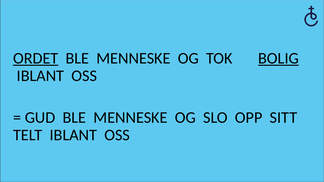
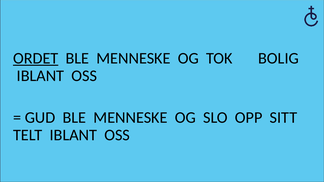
BOLIG underline: present -> none
